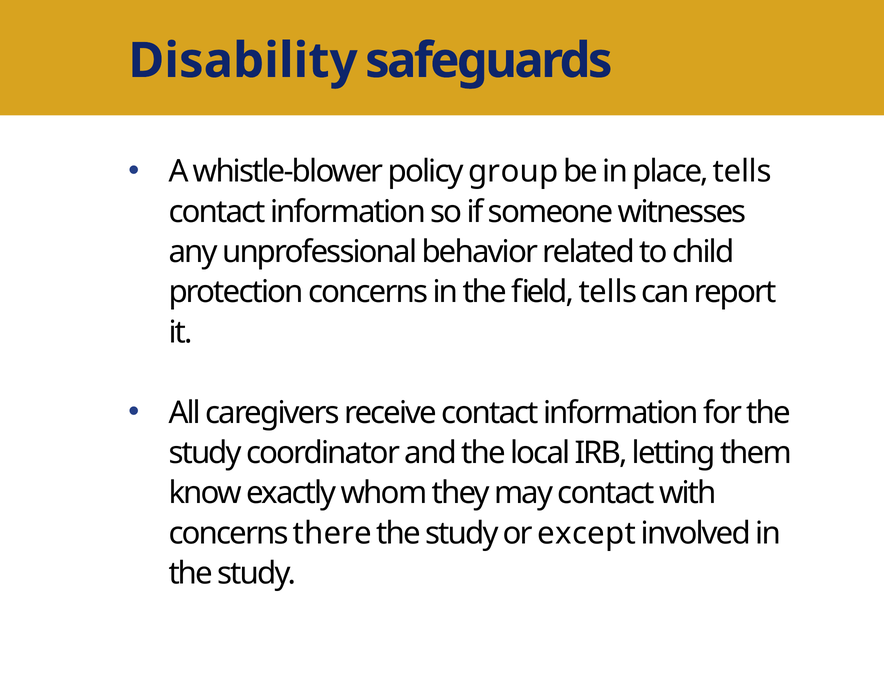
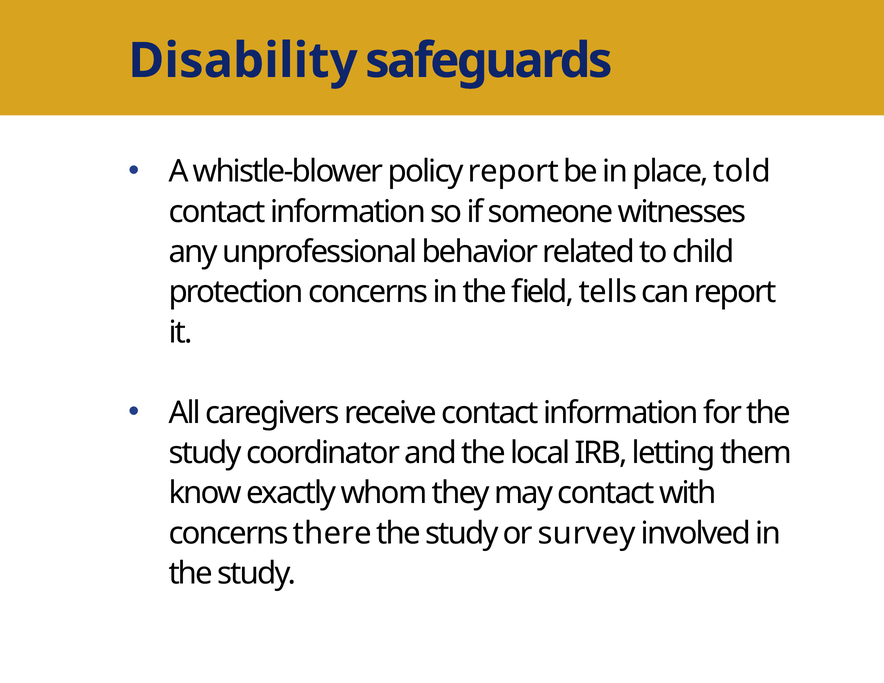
policy group: group -> report
place tells: tells -> told
except: except -> survey
